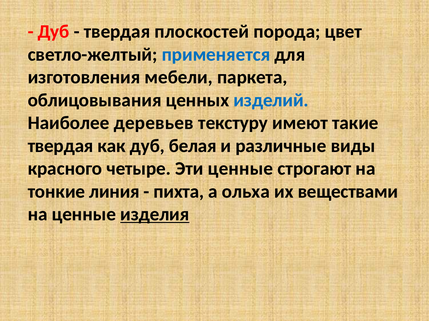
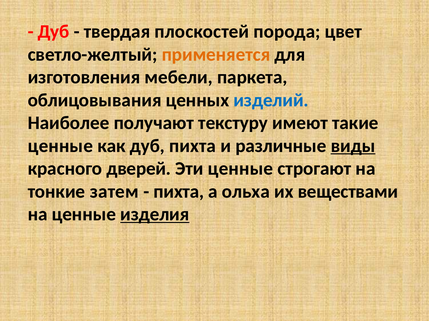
применяется colour: blue -> orange
деревьев: деревьев -> получают
твердая at (61, 146): твердая -> ценные
дуб белая: белая -> пихта
виды underline: none -> present
четыре: четыре -> дверей
линия: линия -> затем
